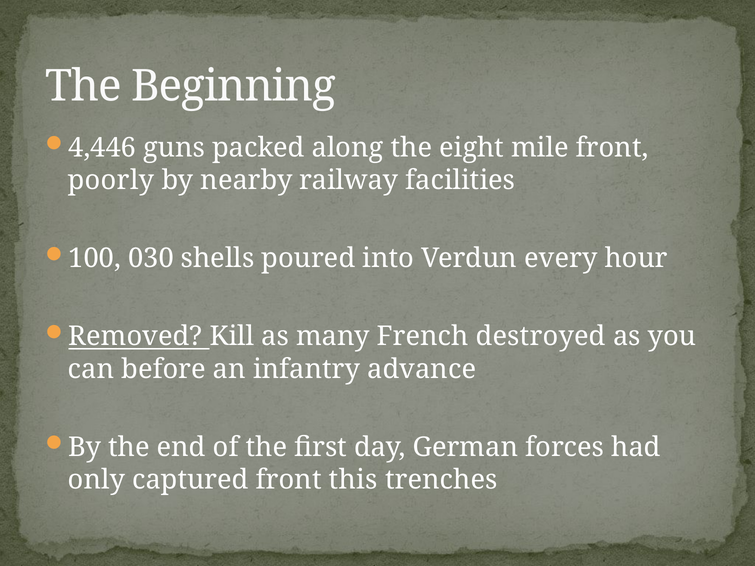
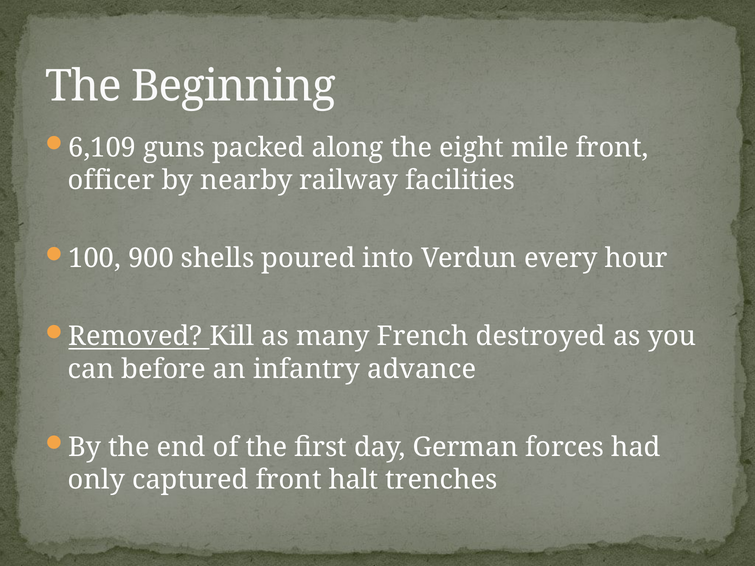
4,446: 4,446 -> 6,109
poorly: poorly -> officer
030: 030 -> 900
this: this -> halt
